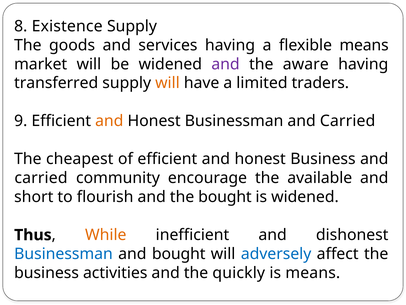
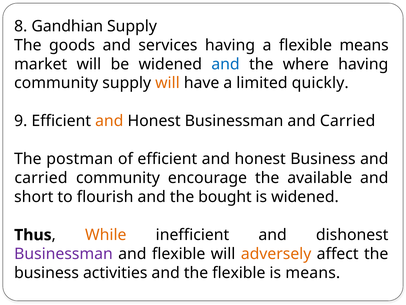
Existence: Existence -> Gandhian
and at (226, 64) colour: purple -> blue
aware: aware -> where
transferred at (56, 83): transferred -> community
traders: traders -> quickly
cheapest: cheapest -> postman
Businessman at (63, 254) colour: blue -> purple
and bought: bought -> flexible
adversely colour: blue -> orange
the quickly: quickly -> flexible
